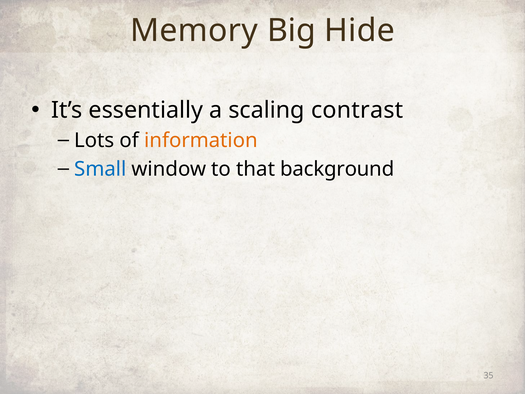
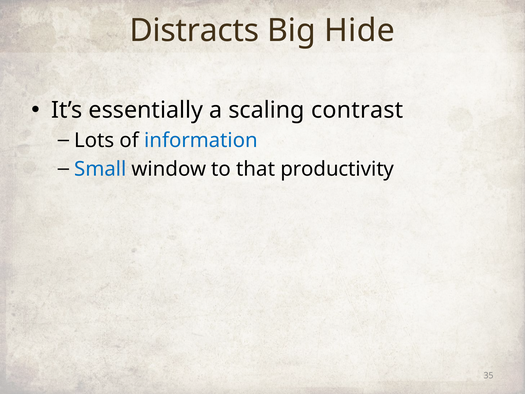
Memory: Memory -> Distracts
information colour: orange -> blue
background: background -> productivity
